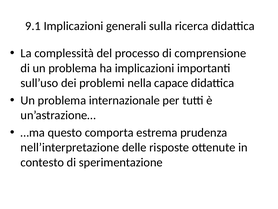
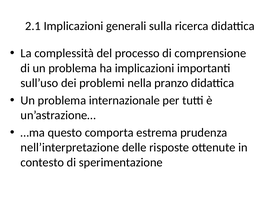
9.1: 9.1 -> 2.1
capace: capace -> pranzo
